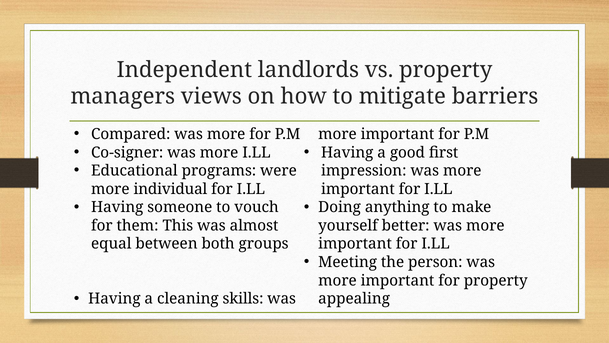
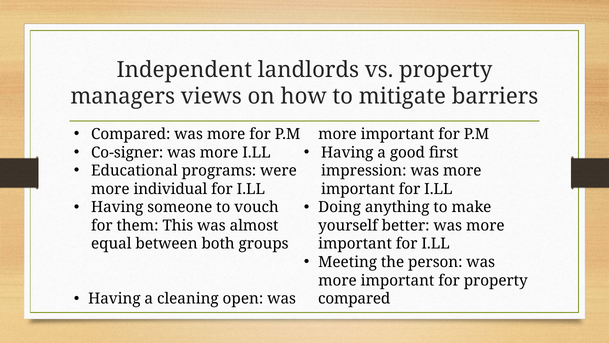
skills: skills -> open
appealing at (354, 298): appealing -> compared
